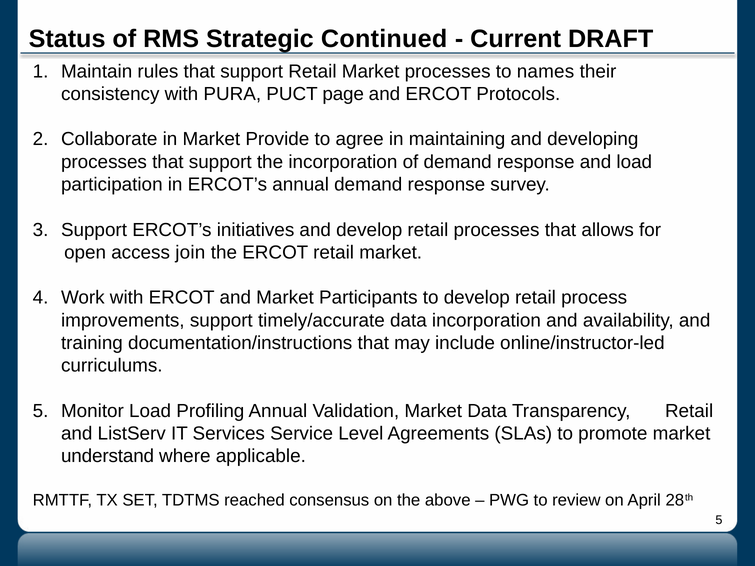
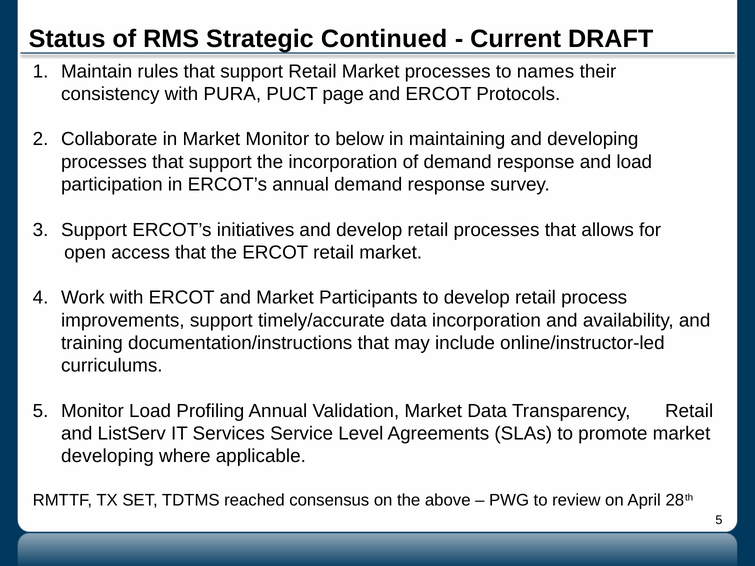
Market Provide: Provide -> Monitor
agree: agree -> below
access join: join -> that
understand at (108, 456): understand -> developing
